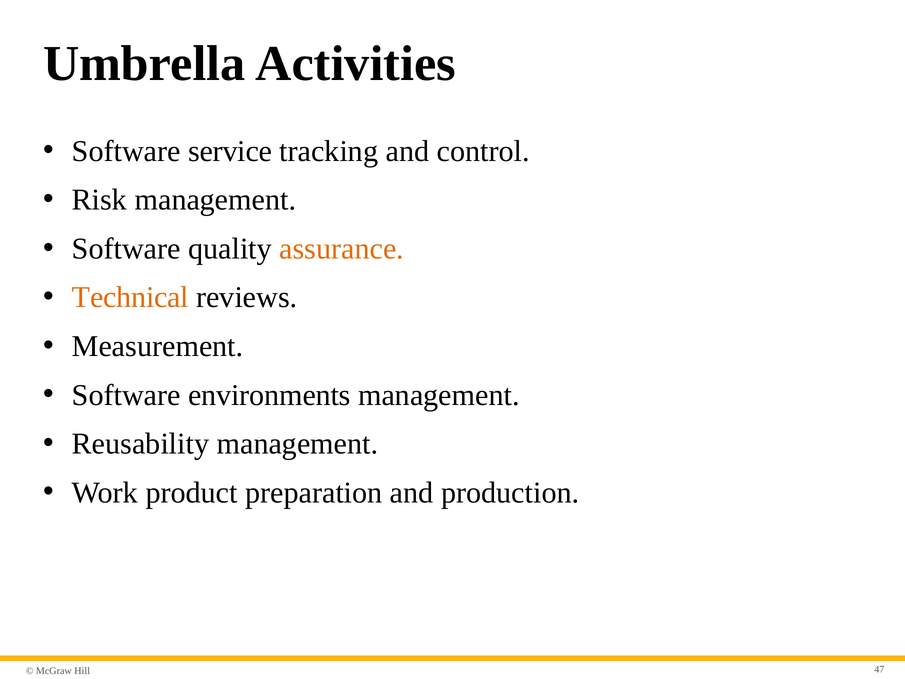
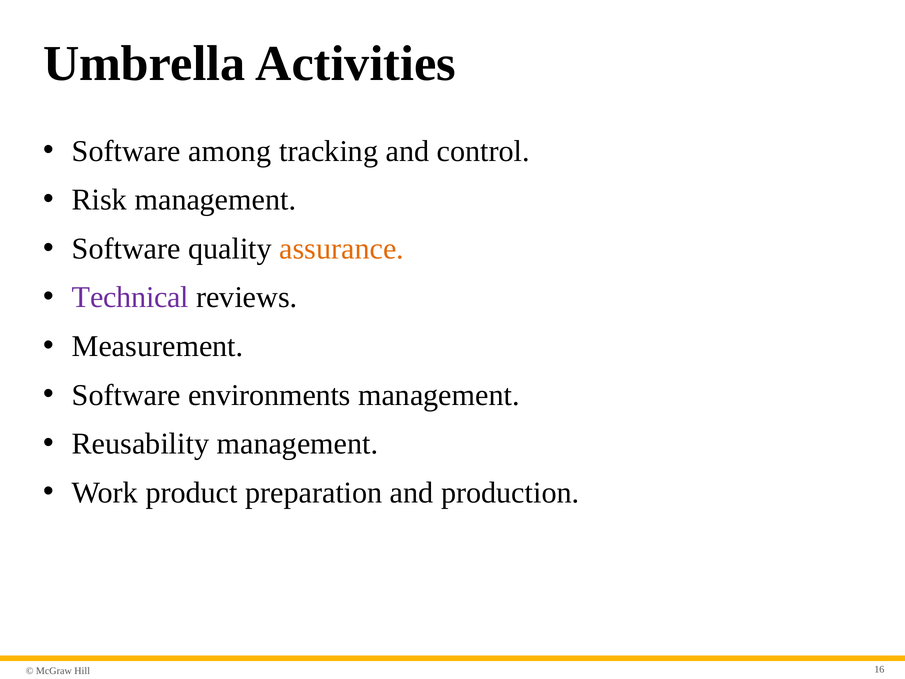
service: service -> among
Technical colour: orange -> purple
47: 47 -> 16
